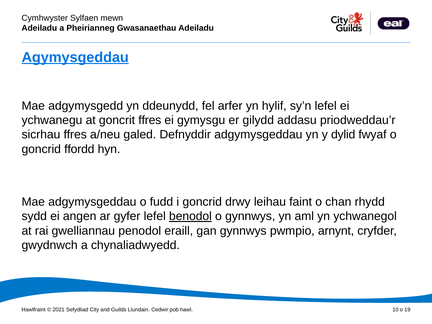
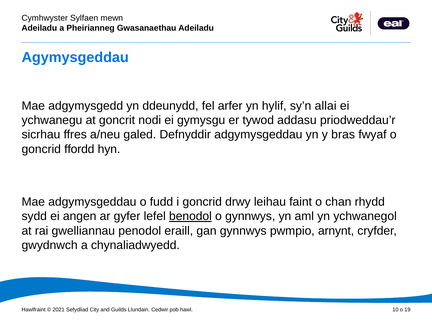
Agymysgeddau underline: present -> none
sy’n lefel: lefel -> allai
goncrit ffres: ffres -> nodi
gilydd: gilydd -> tywod
dylid: dylid -> bras
